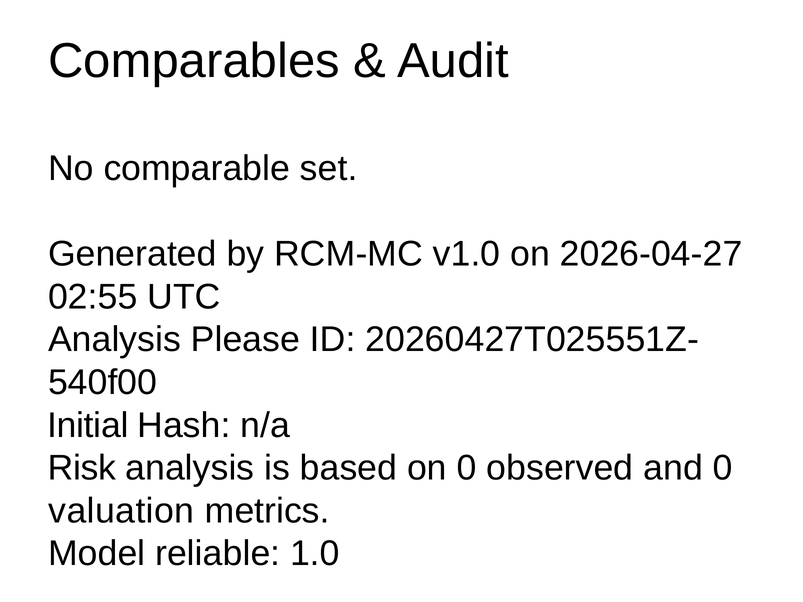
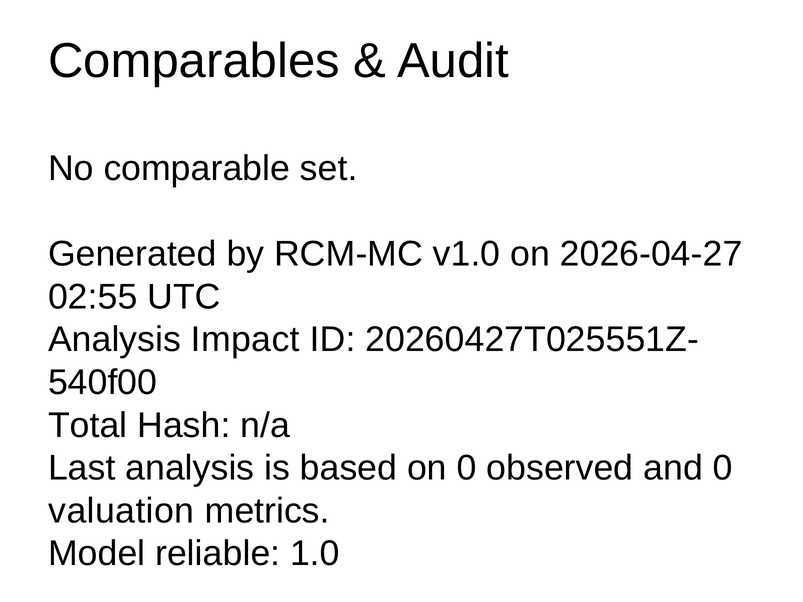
Please: Please -> Impact
Initial: Initial -> Total
Risk: Risk -> Last
